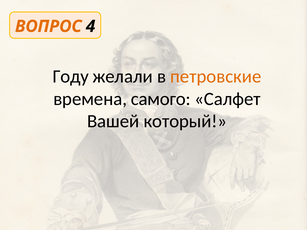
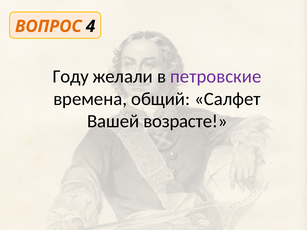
петровские colour: orange -> purple
самого: самого -> общий
который: который -> возрасте
